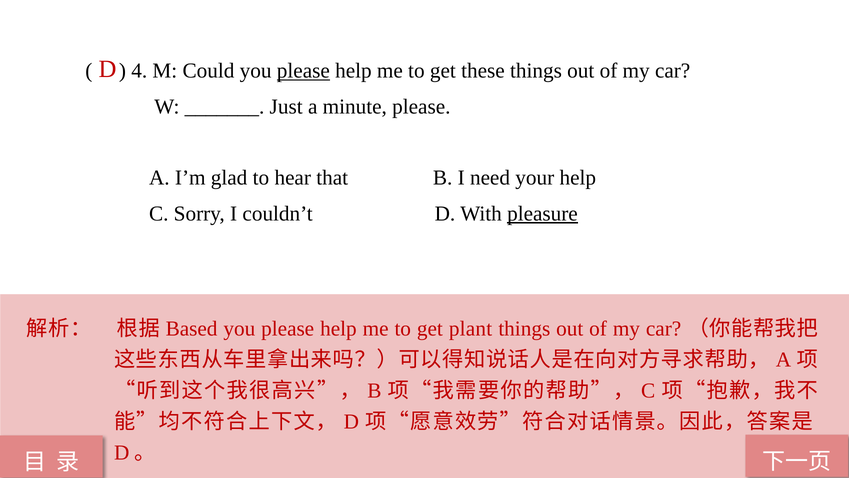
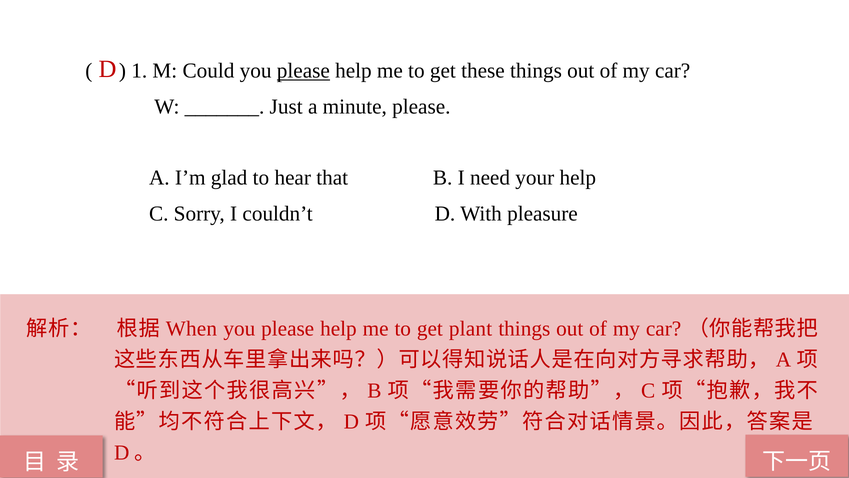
4: 4 -> 1
pleasure underline: present -> none
Based: Based -> When
